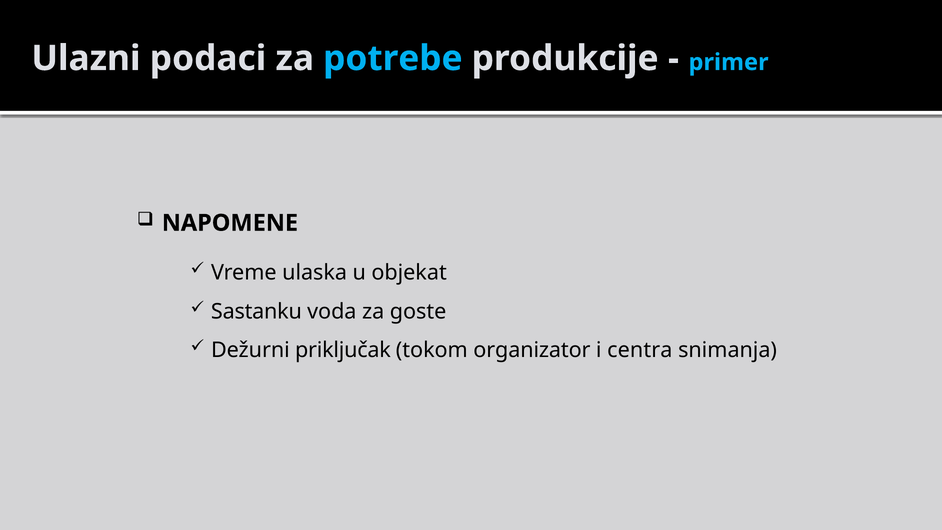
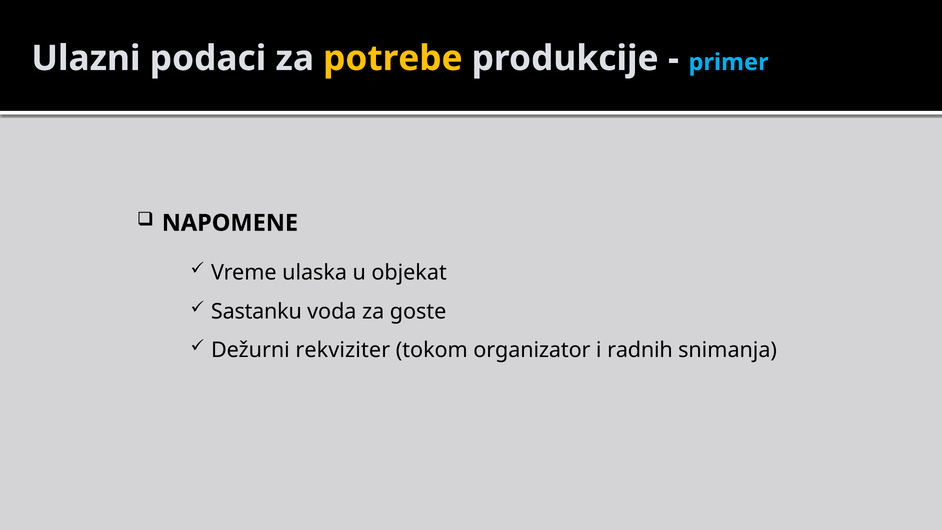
potrebe colour: light blue -> yellow
priključak: priključak -> rekviziter
centra: centra -> radnih
